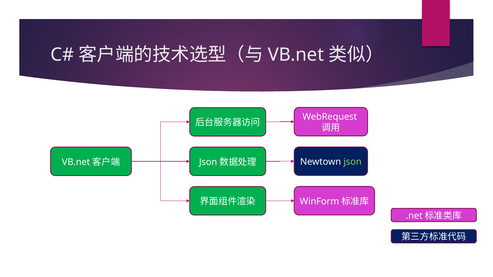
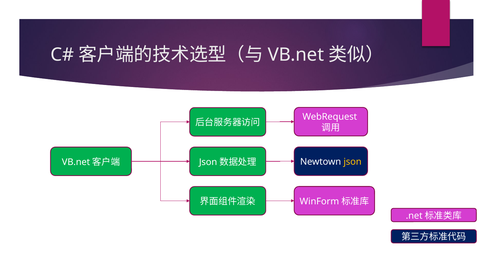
json colour: light green -> yellow
